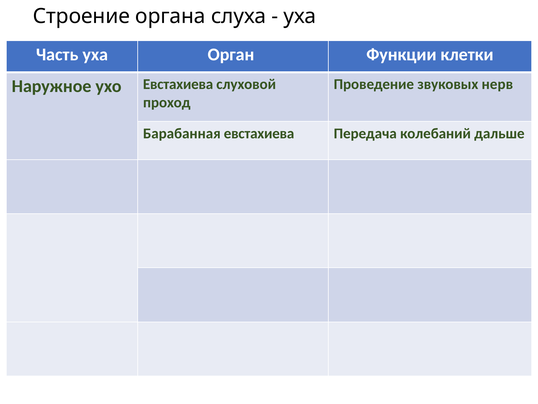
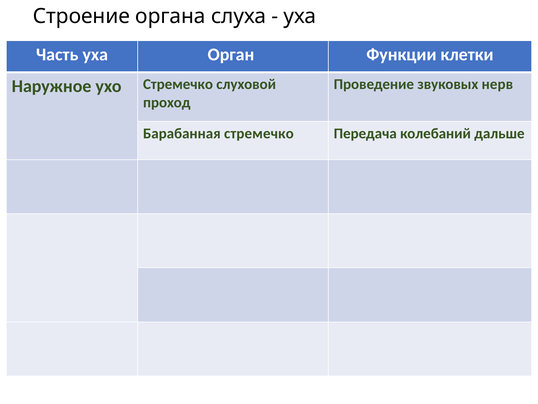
ухо Евстахиева: Евстахиева -> Стремечко
Барабанная евстахиева: евстахиева -> стремечко
